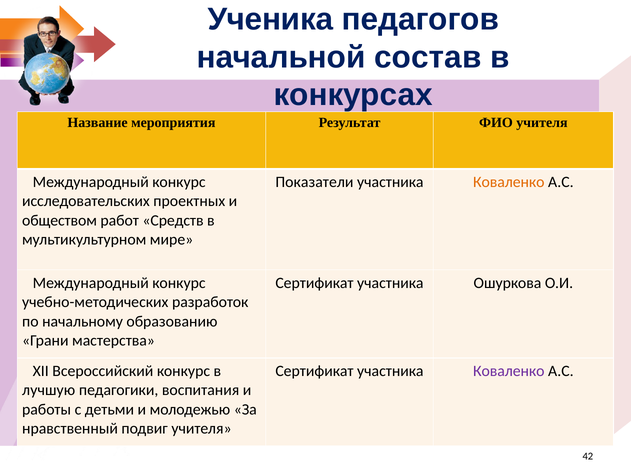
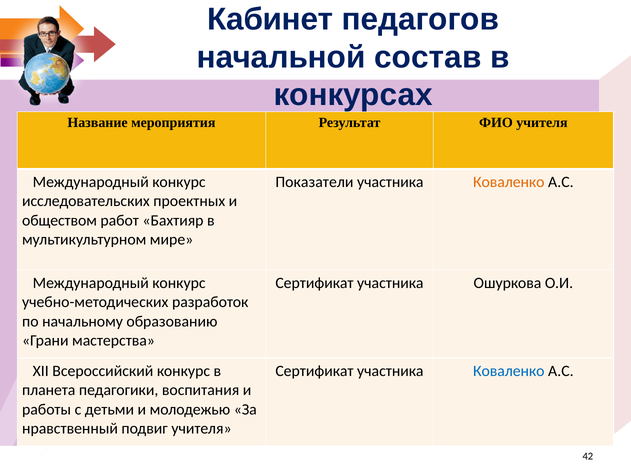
Ученика: Ученика -> Кабинет
Средств: Средств -> Бахтияр
Коваленко at (509, 371) colour: purple -> blue
лучшую: лучшую -> планета
